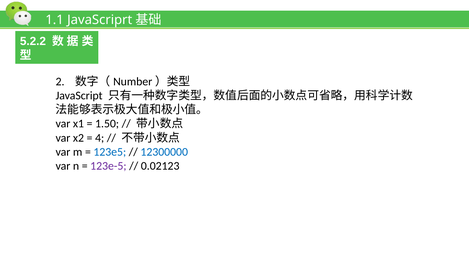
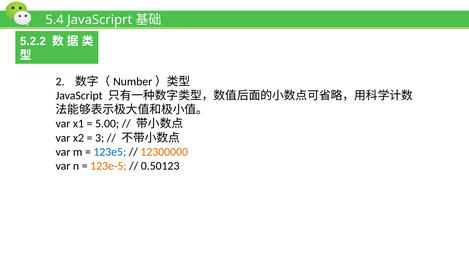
1.1: 1.1 -> 5.4
1.50: 1.50 -> 5.00
4: 4 -> 3
12300000 colour: blue -> orange
123e-5 colour: purple -> orange
0.02123: 0.02123 -> 0.50123
